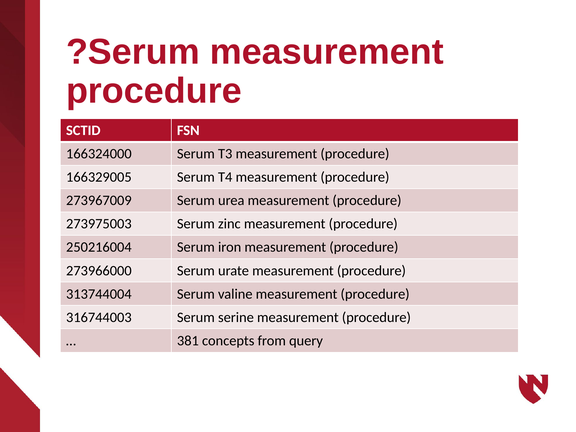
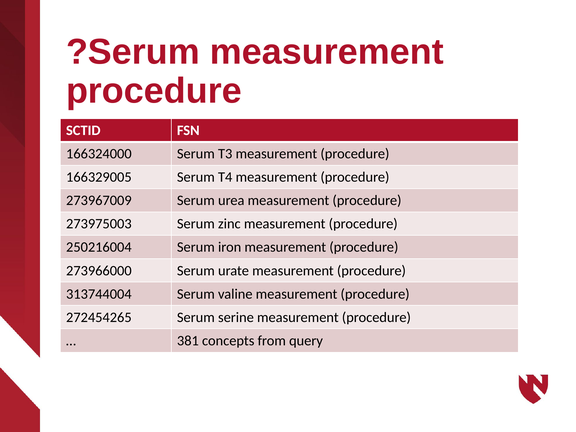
316744003: 316744003 -> 272454265
